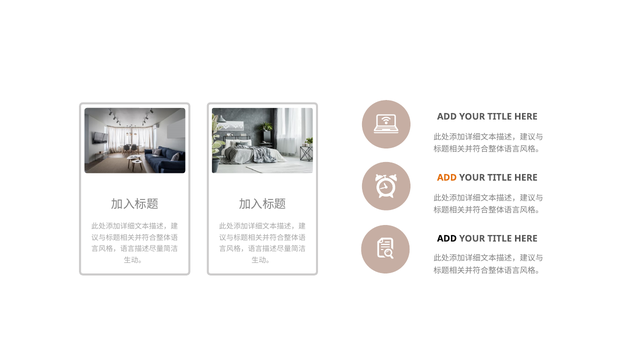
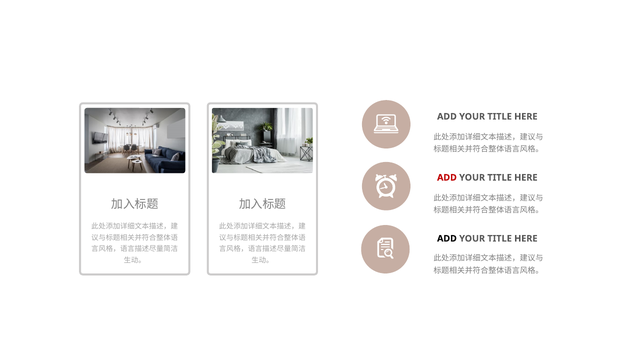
ADD at (447, 178) colour: orange -> red
